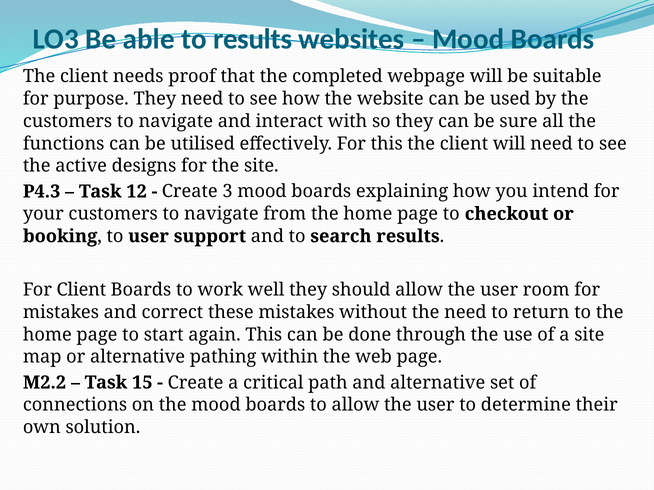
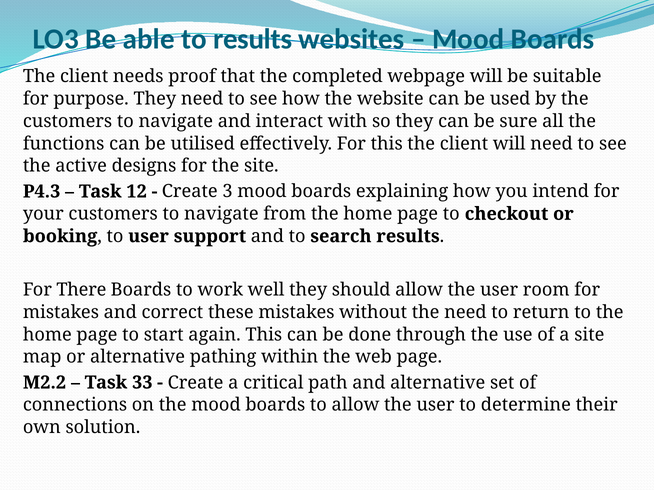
For Client: Client -> There
15: 15 -> 33
